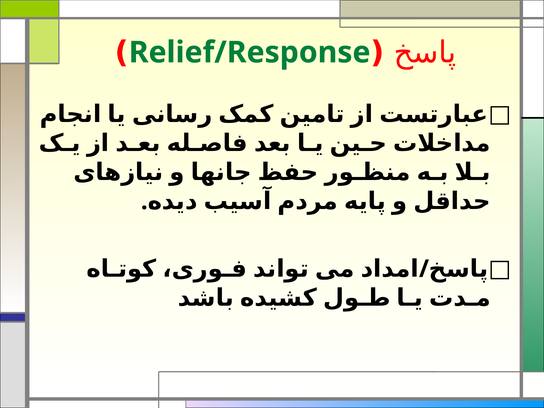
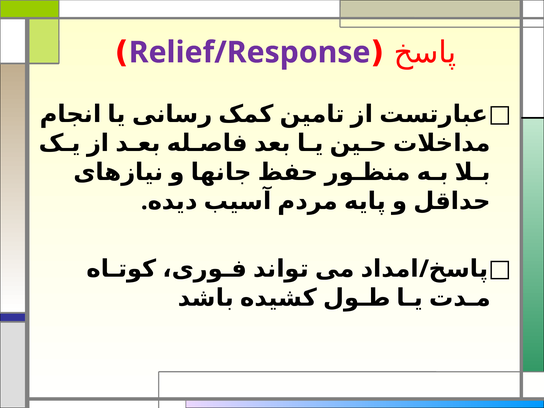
Relief/Response colour: green -> purple
